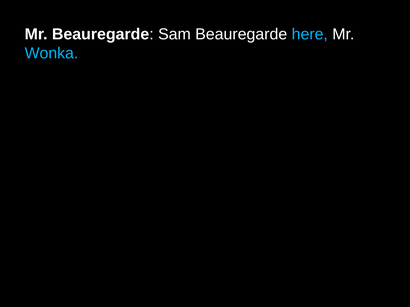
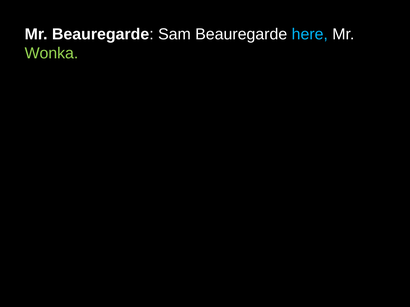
Wonka colour: light blue -> light green
